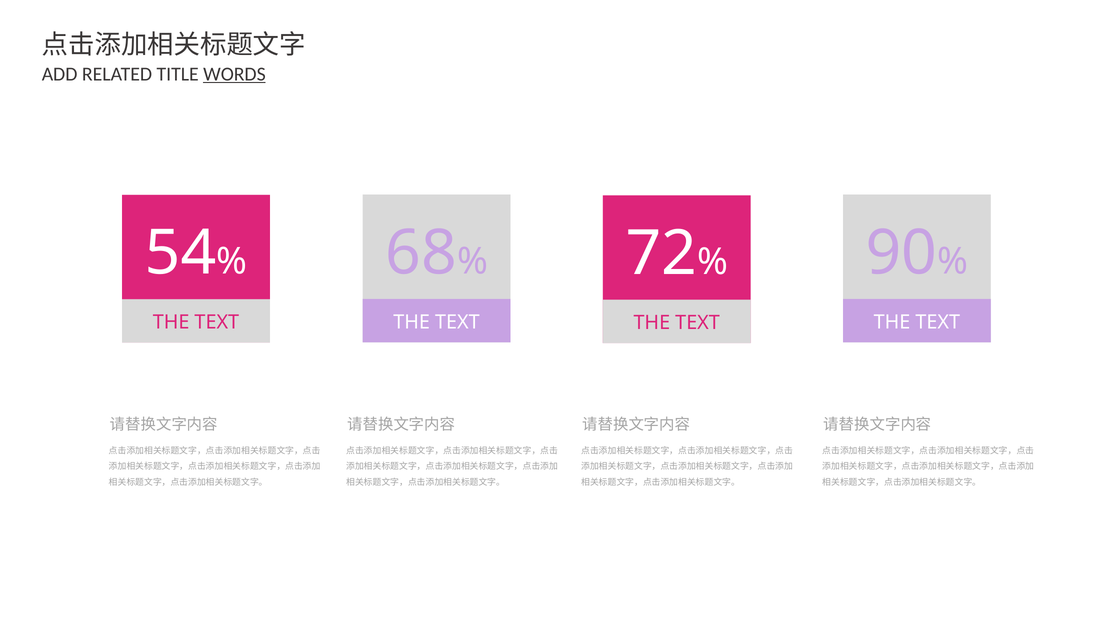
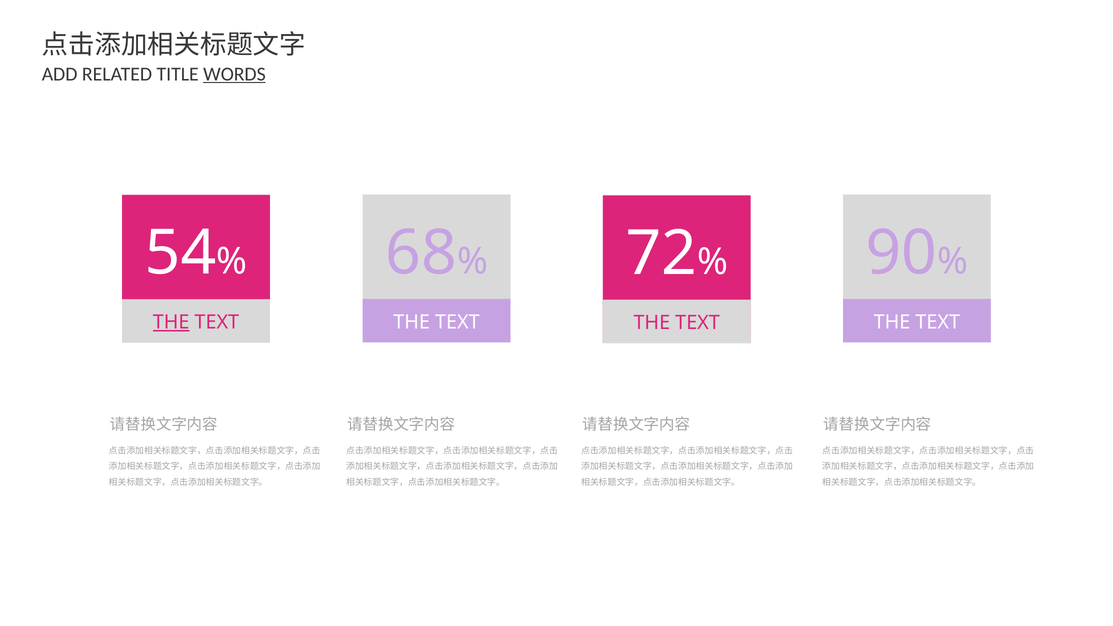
THE at (171, 322) underline: none -> present
